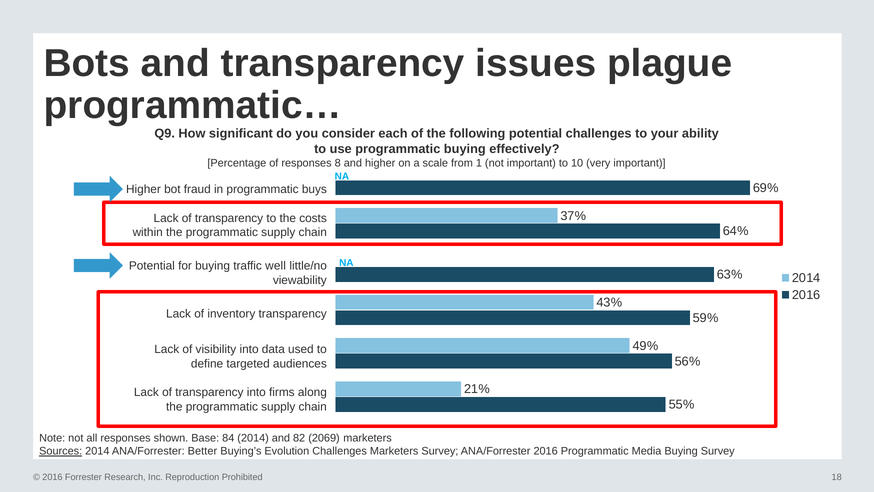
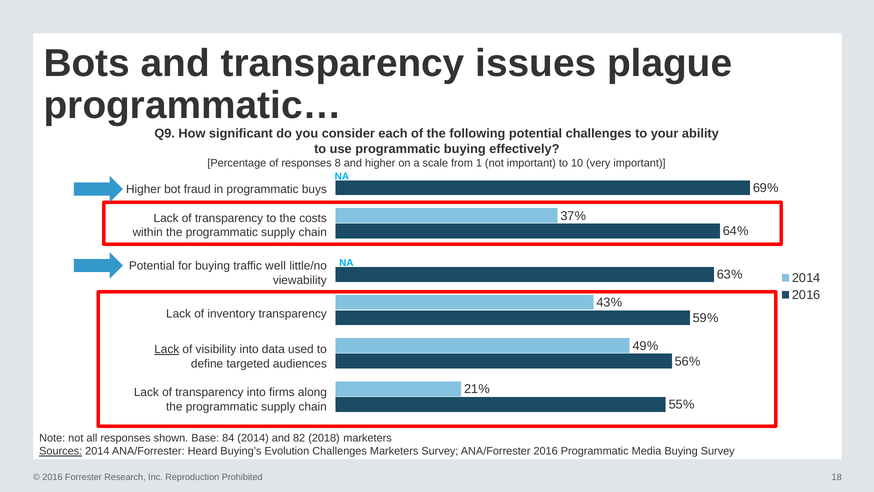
Lack at (167, 349) underline: none -> present
2069: 2069 -> 2018
Better: Better -> Heard
